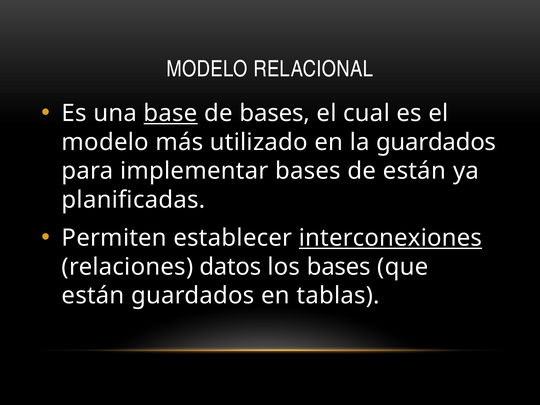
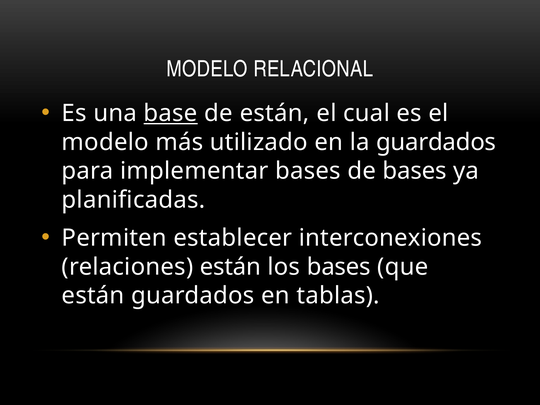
de bases: bases -> están
de están: están -> bases
interconexiones underline: present -> none
relaciones datos: datos -> están
